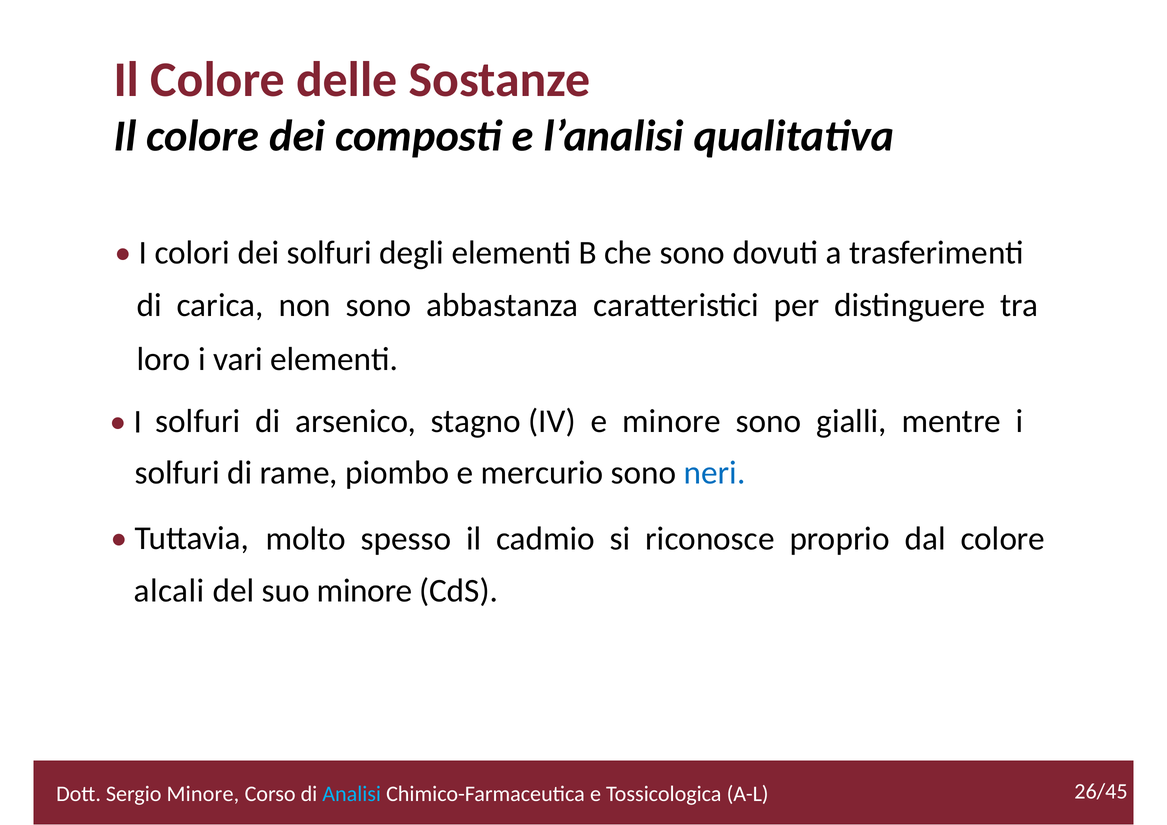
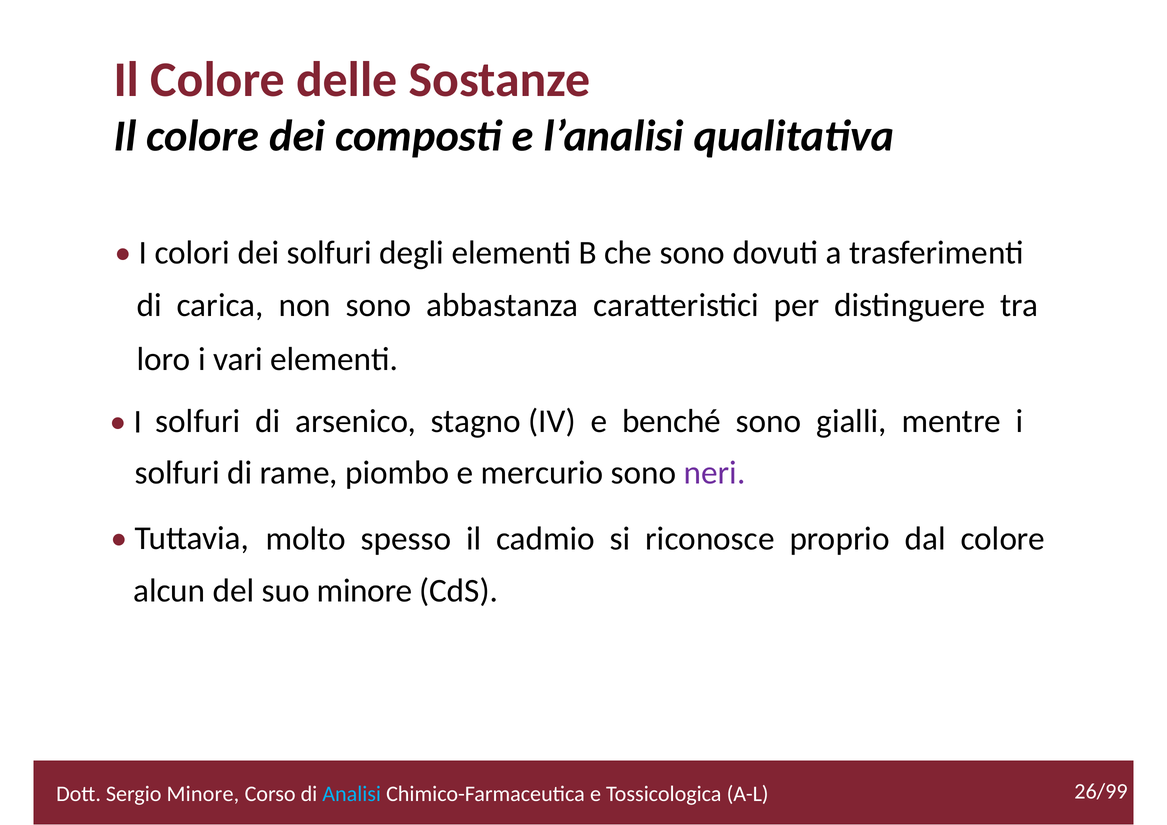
e minore: minore -> benché
neri colour: blue -> purple
alcali: alcali -> alcun
26/45: 26/45 -> 26/99
